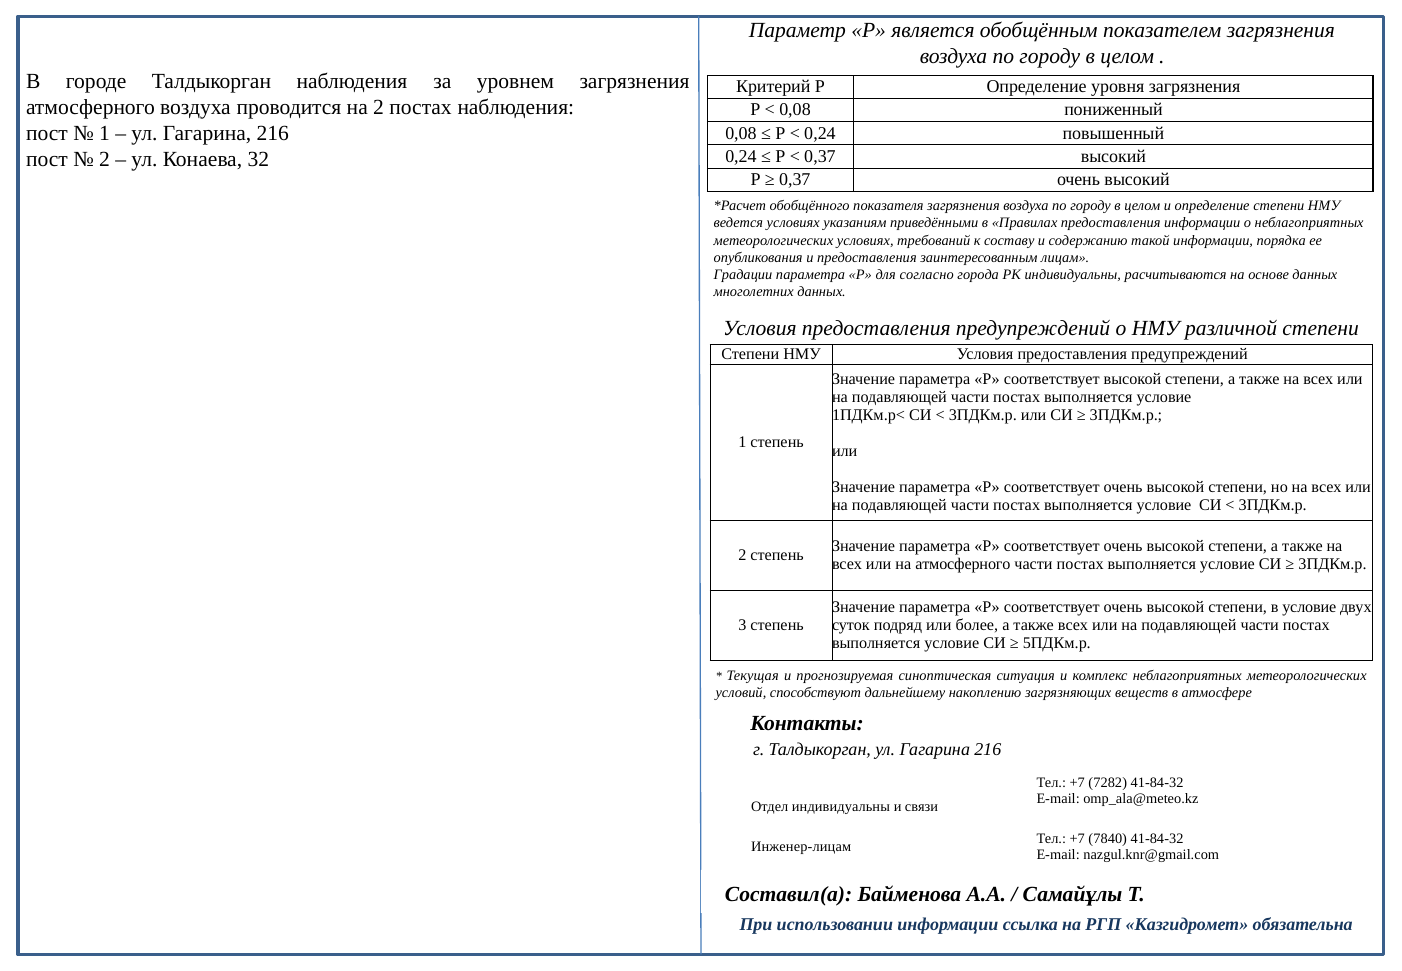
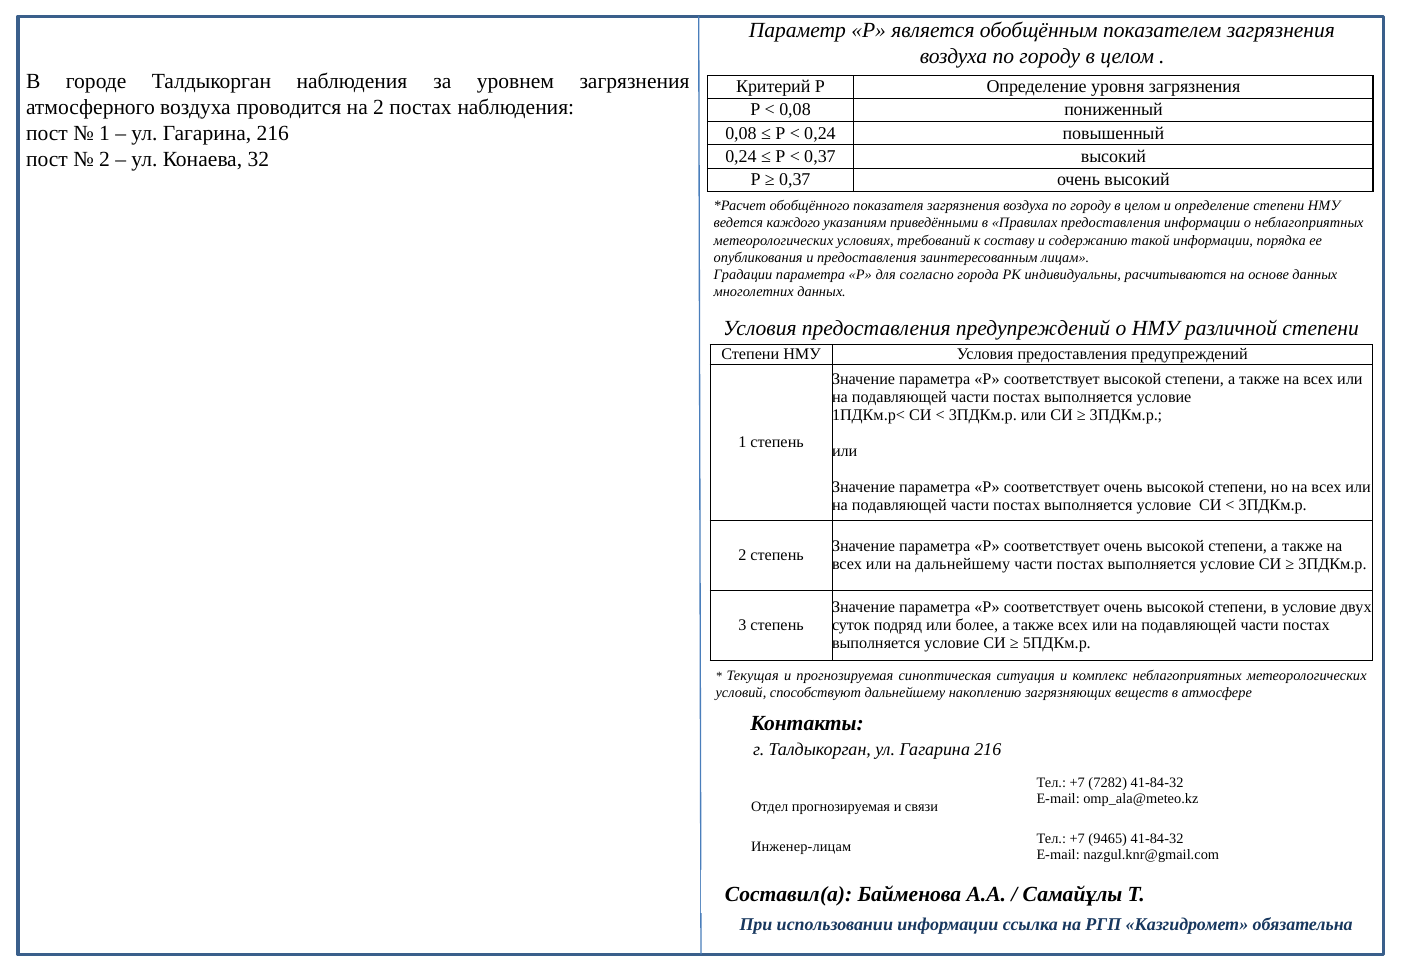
ведется условиях: условиях -> каждого
на атмосферного: атмосферного -> дальнейшему
Отдел индивидуальны: индивидуальны -> прогнозируемая
7840: 7840 -> 9465
